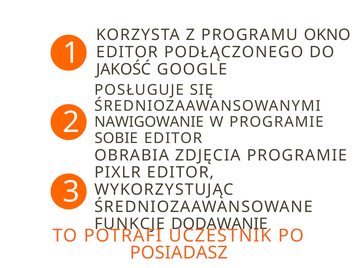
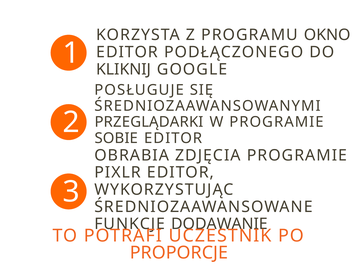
JAKOŚĆ: JAKOŚĆ -> KLIKNIJ
NAWIGOWANIE: NAWIGOWANIE -> PRZEGLĄDARKI
POSIADASZ: POSIADASZ -> PROPORCJE
